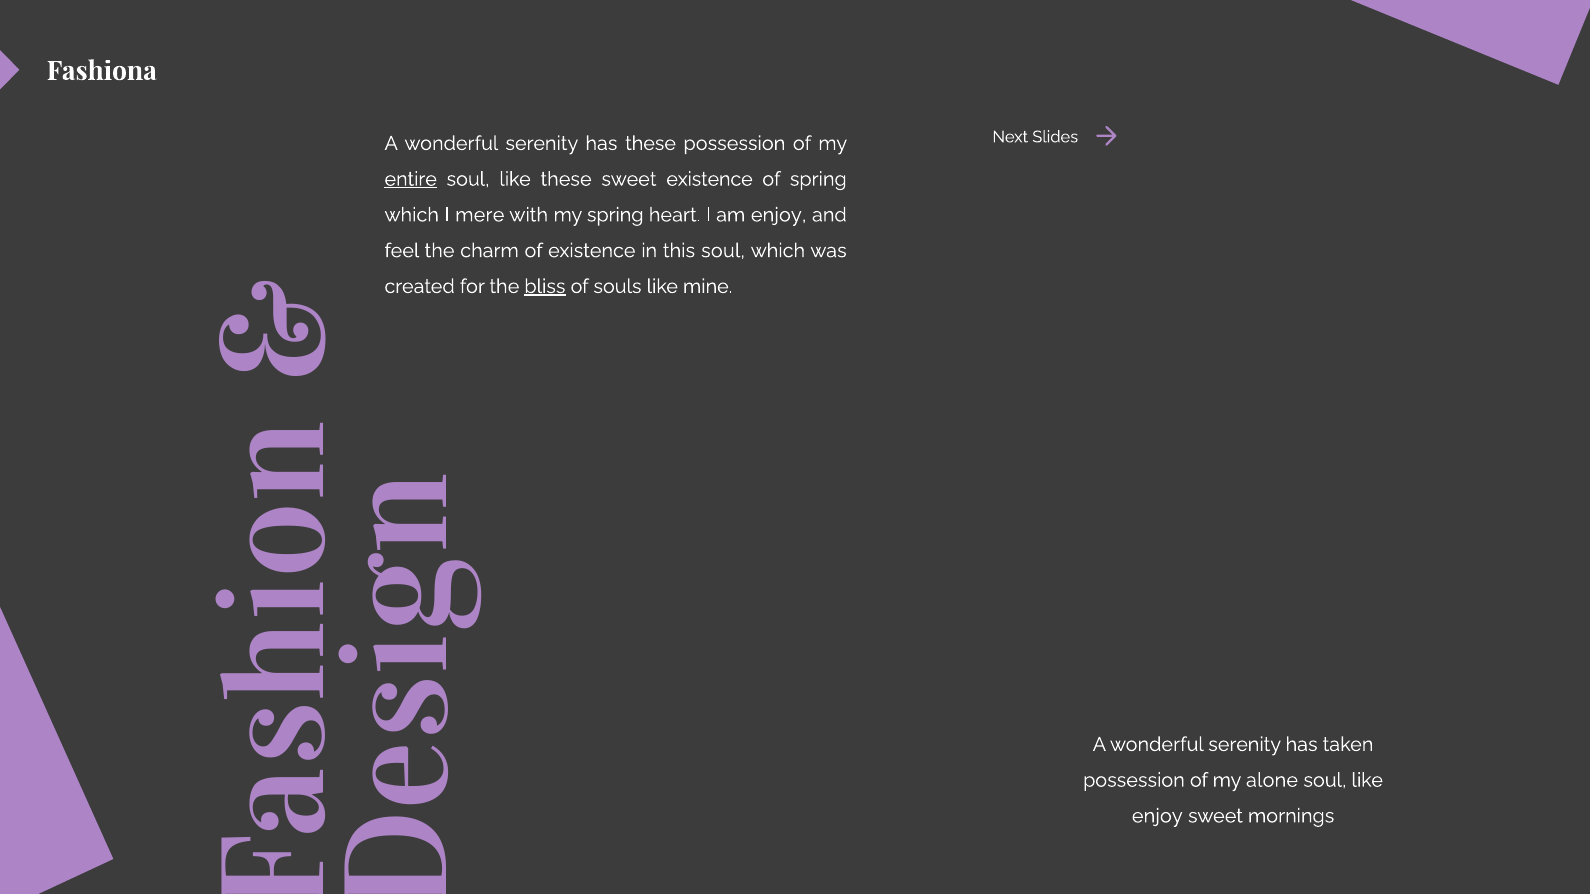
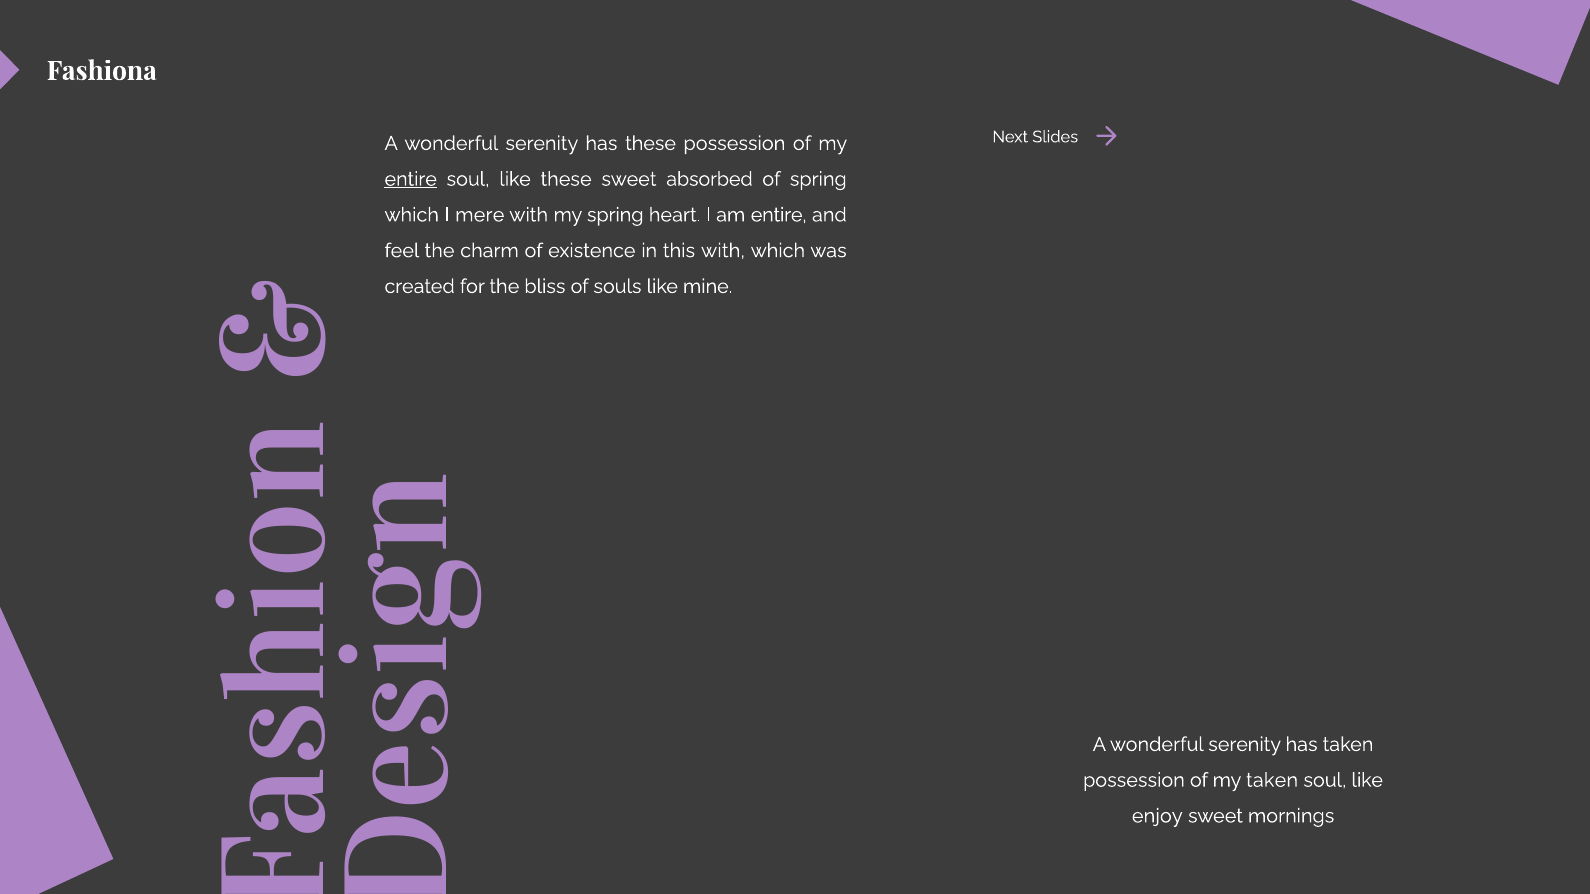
sweet existence: existence -> absorbed
am enjoy: enjoy -> entire
this soul: soul -> with
bliss underline: present -> none
my alone: alone -> taken
